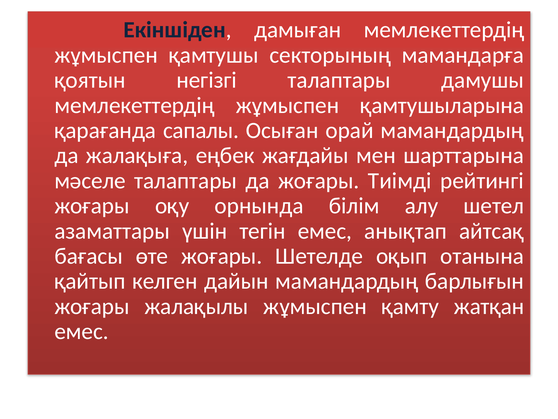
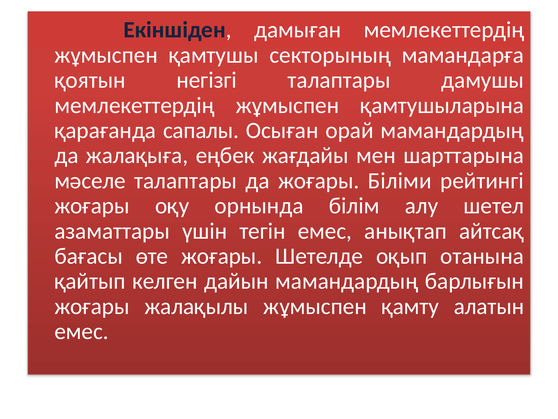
Тиімді: Тиімді -> Біліми
жатқан: жатқан -> алатын
